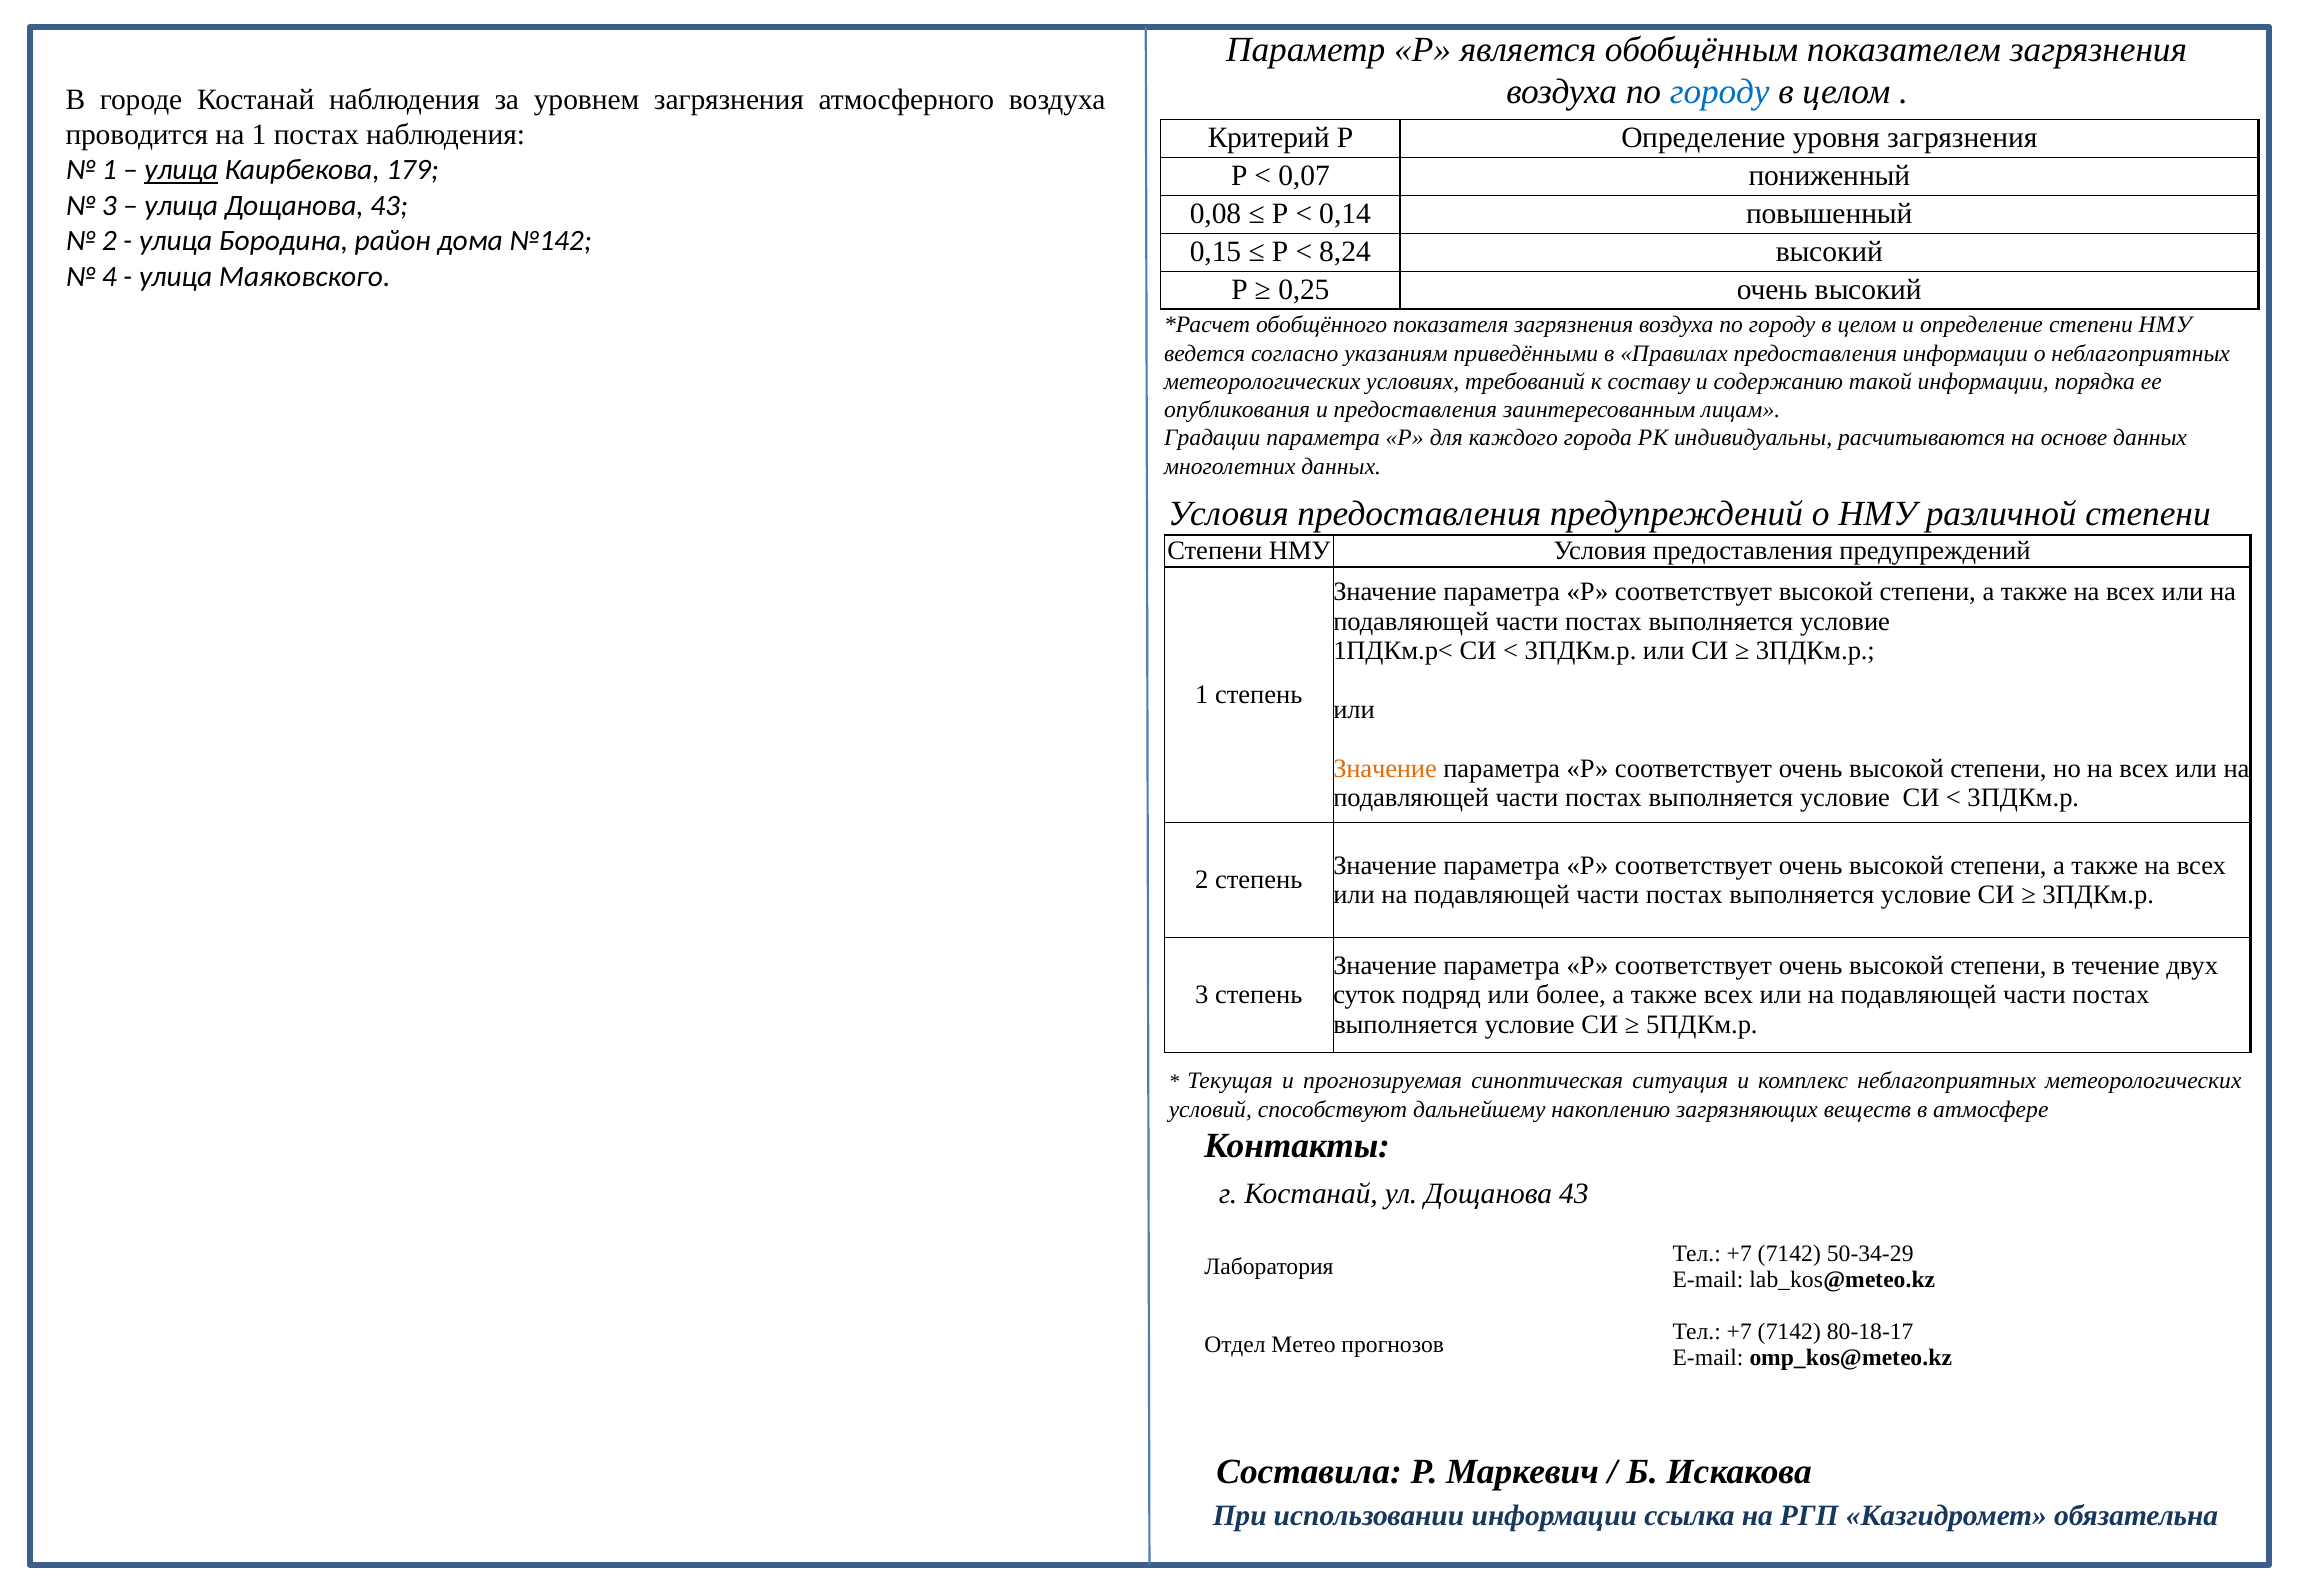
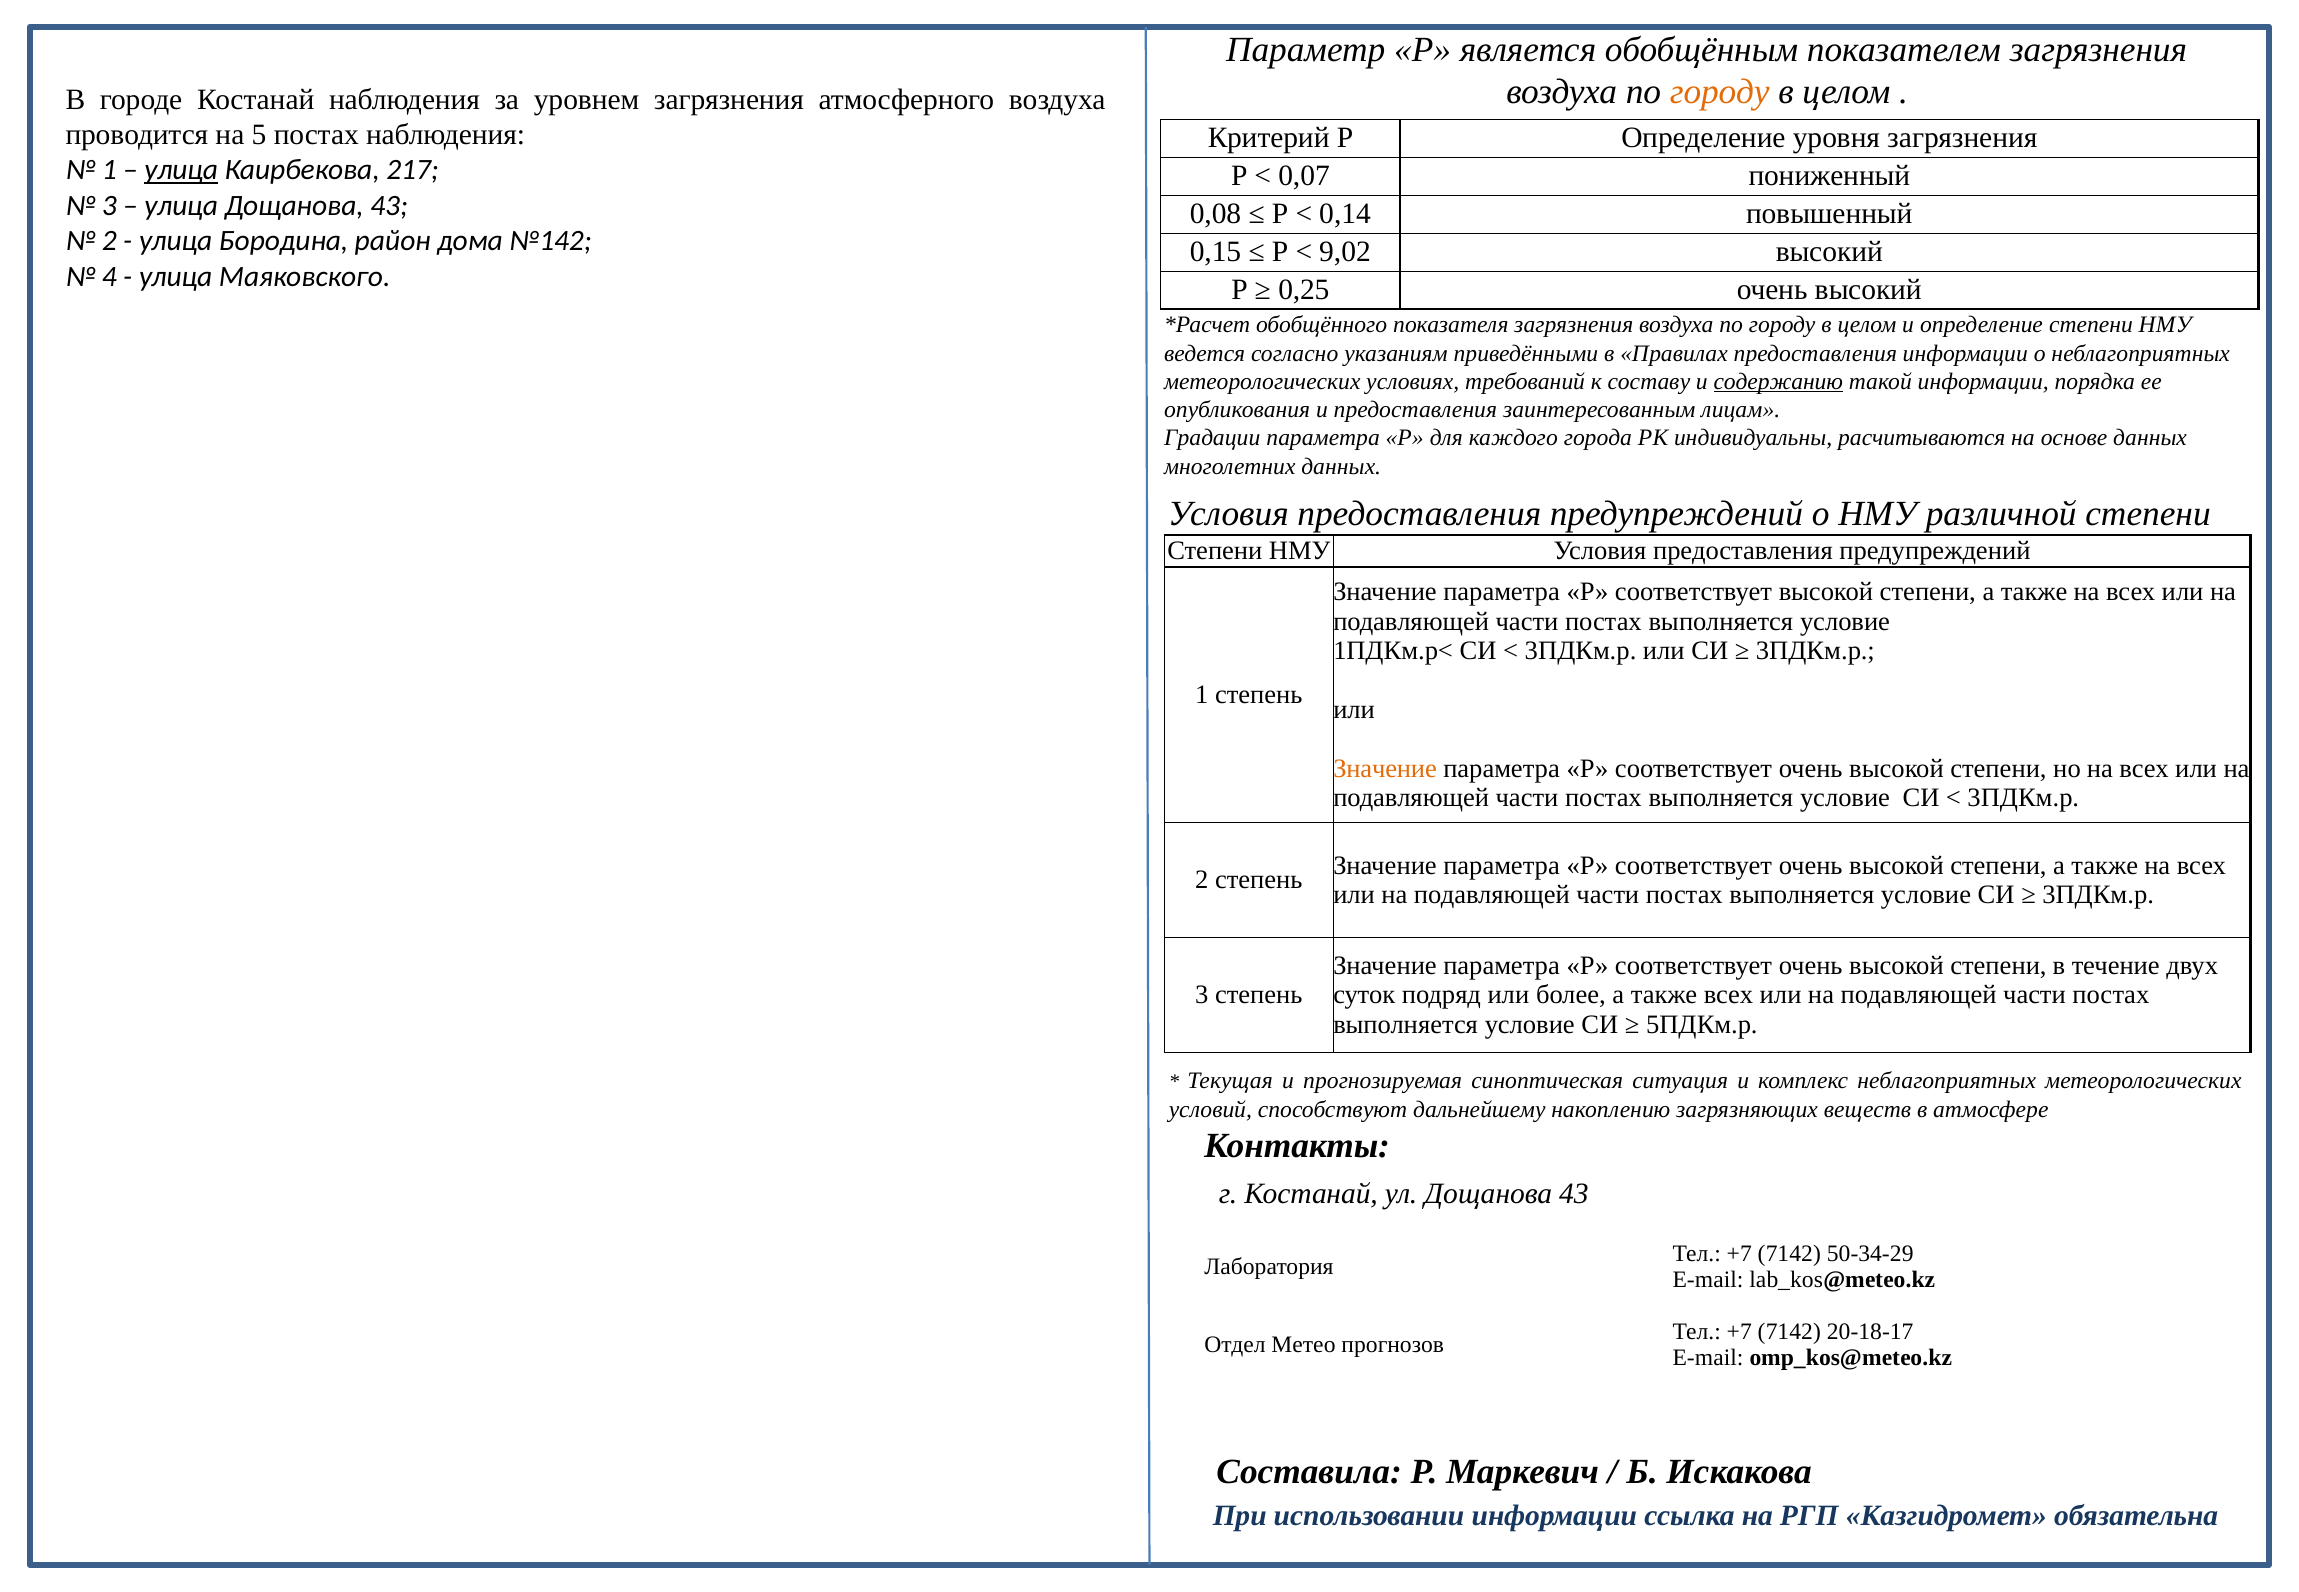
городу at (1720, 92) colour: blue -> orange
на 1: 1 -> 5
179: 179 -> 217
8,24: 8,24 -> 9,02
содержанию underline: none -> present
80-18-17: 80-18-17 -> 20-18-17
